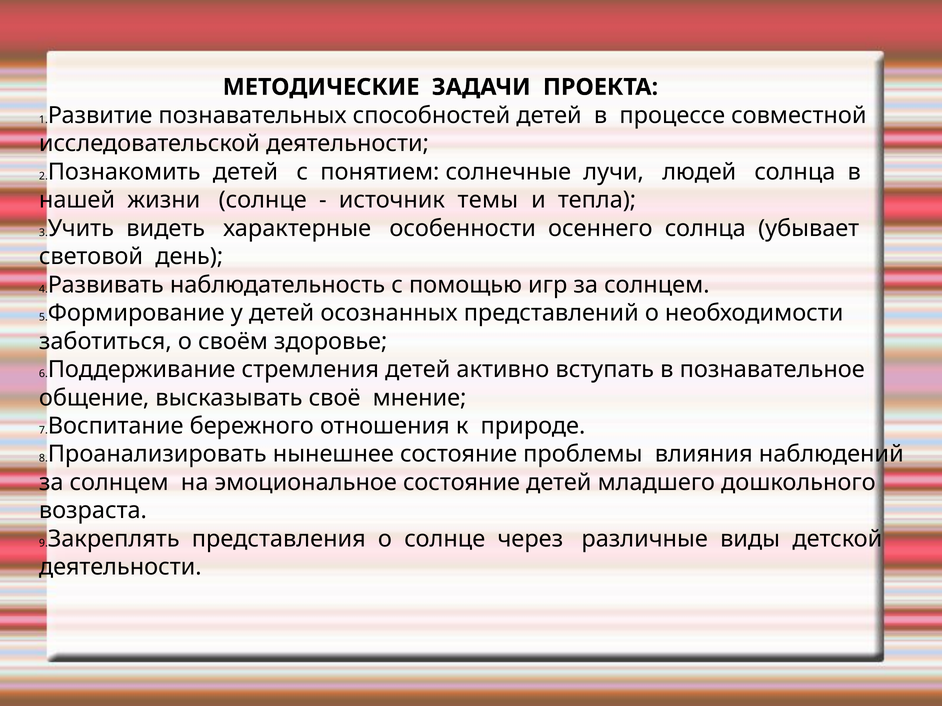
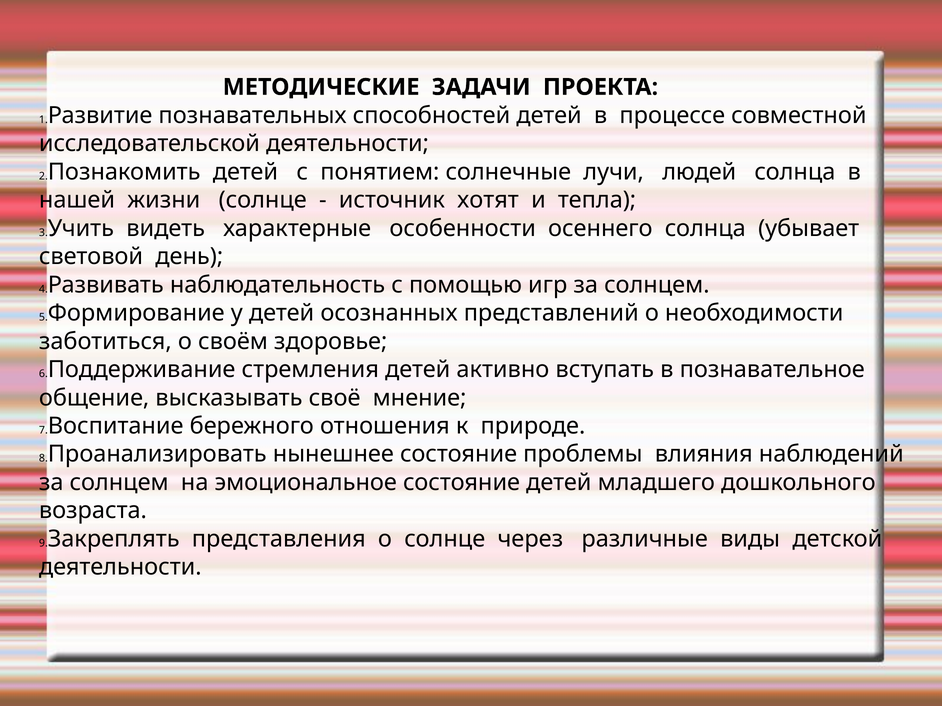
темы: темы -> хотят
